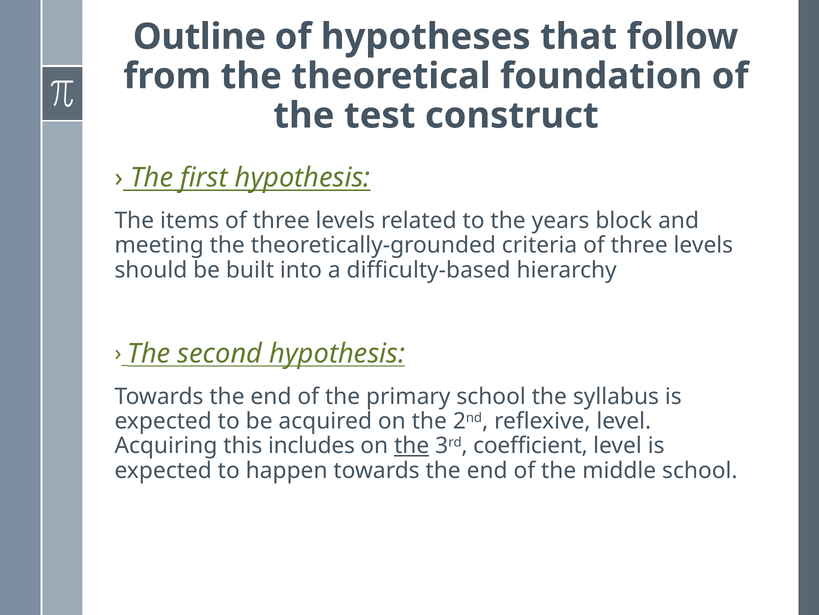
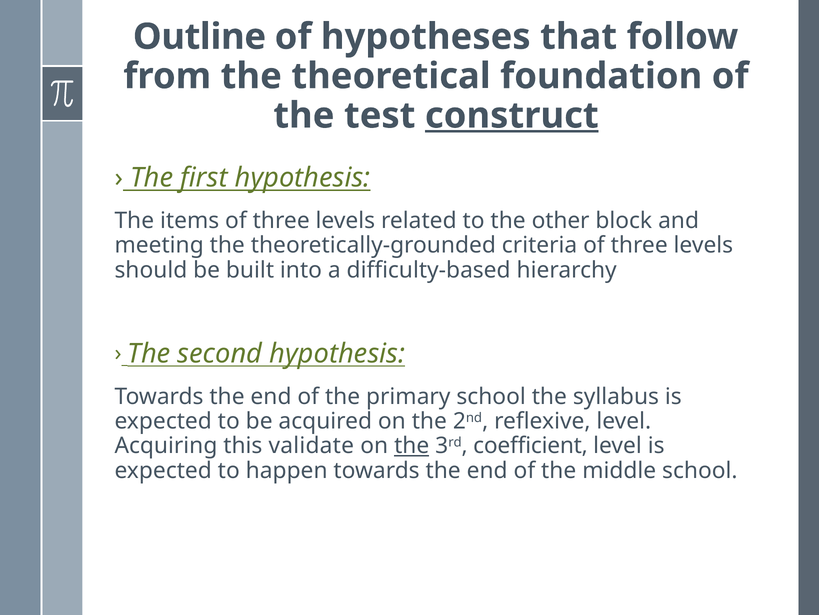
construct underline: none -> present
years: years -> other
includes: includes -> validate
